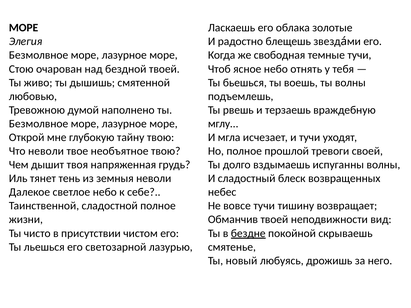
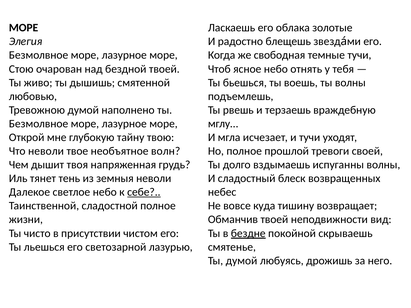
необъятное твою: твою -> волн
себе underline: none -> present
вовсе тучи: тучи -> куда
Ты новый: новый -> думой
